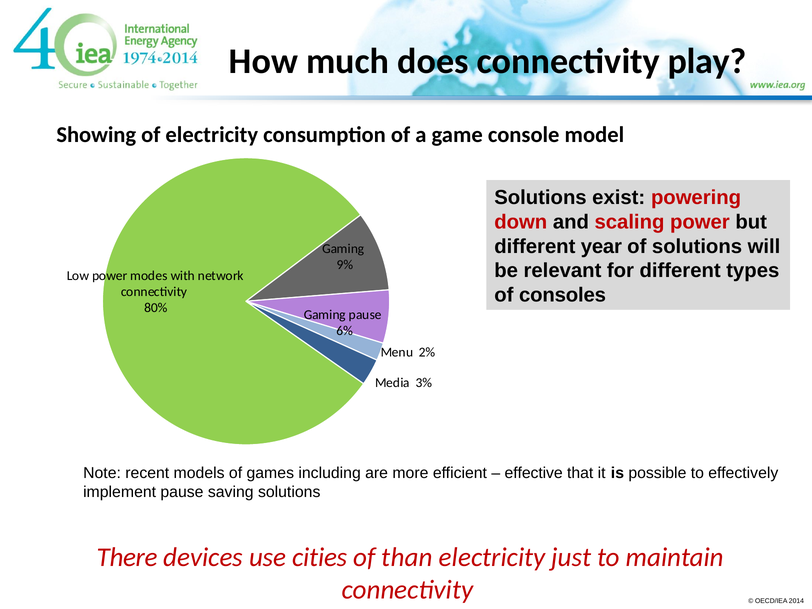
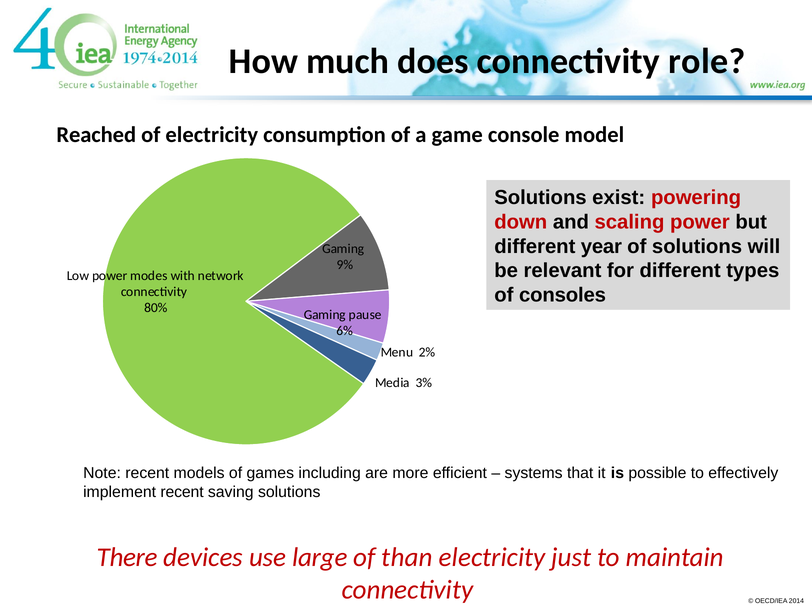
play: play -> role
Showing: Showing -> Reached
effective: effective -> systems
implement pause: pause -> recent
cities: cities -> large
